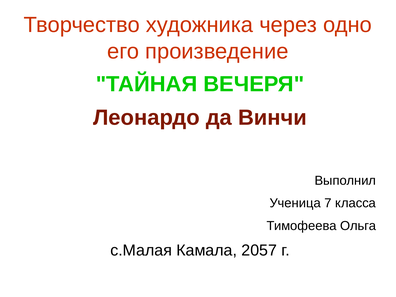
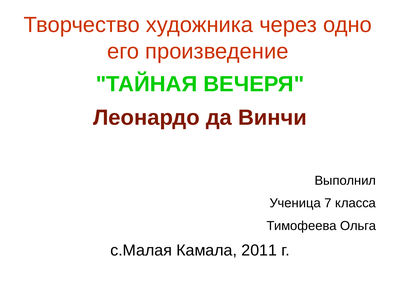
2057: 2057 -> 2011
